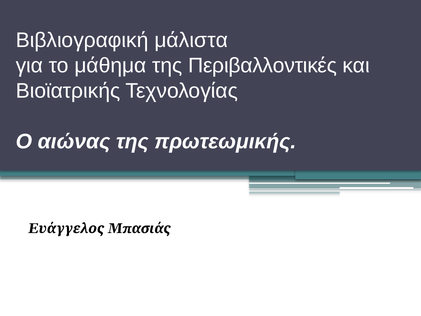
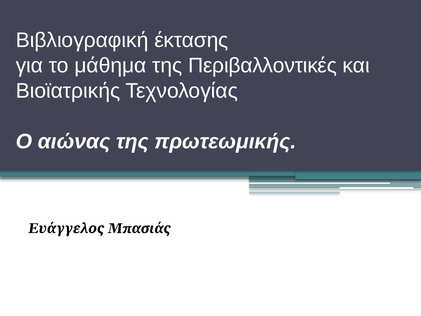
μάλιστα: μάλιστα -> έκτασης
